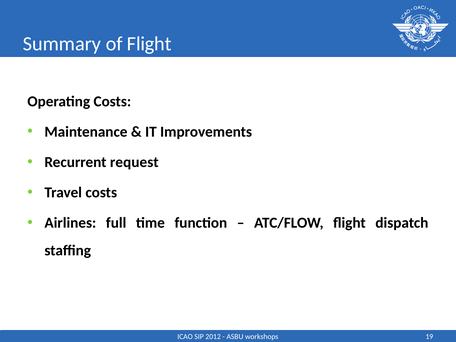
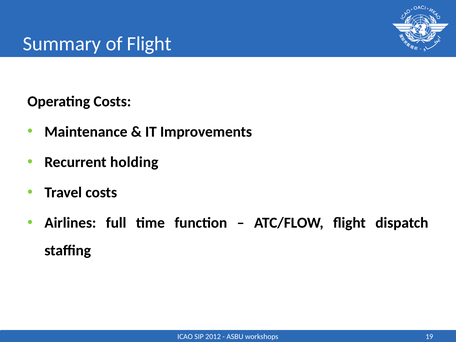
request: request -> holding
